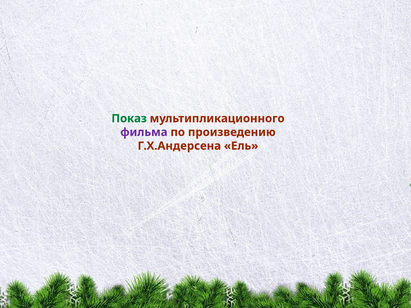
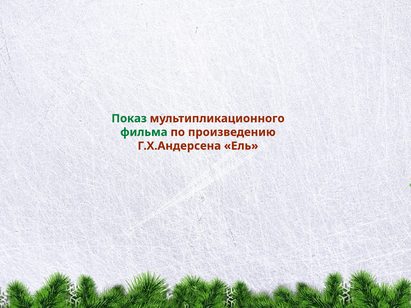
фильма colour: purple -> green
